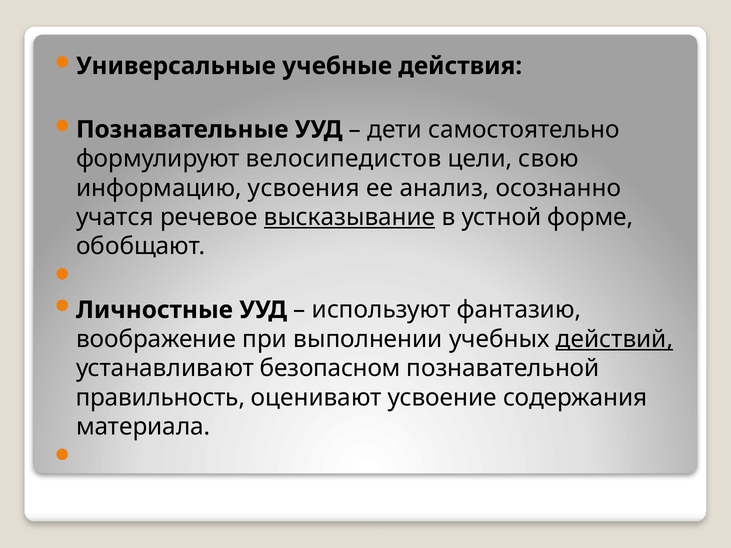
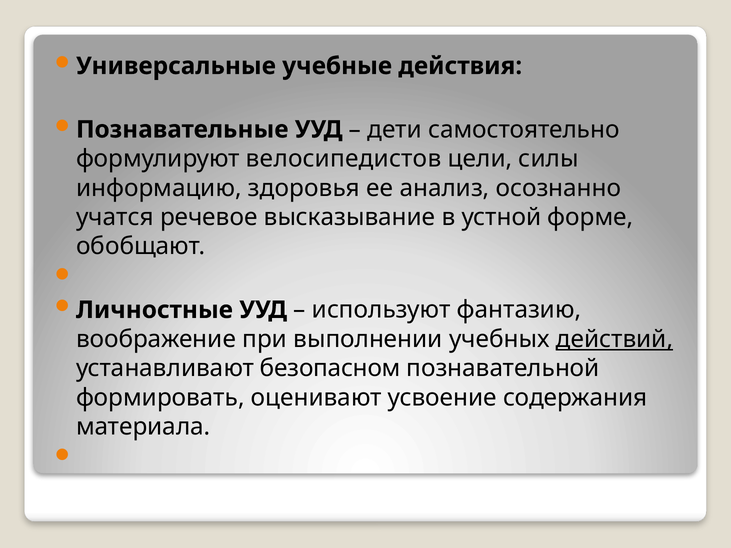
свою: свою -> силы
усвоения: усвоения -> здоровья
высказывание underline: present -> none
правильность: правильность -> формировать
